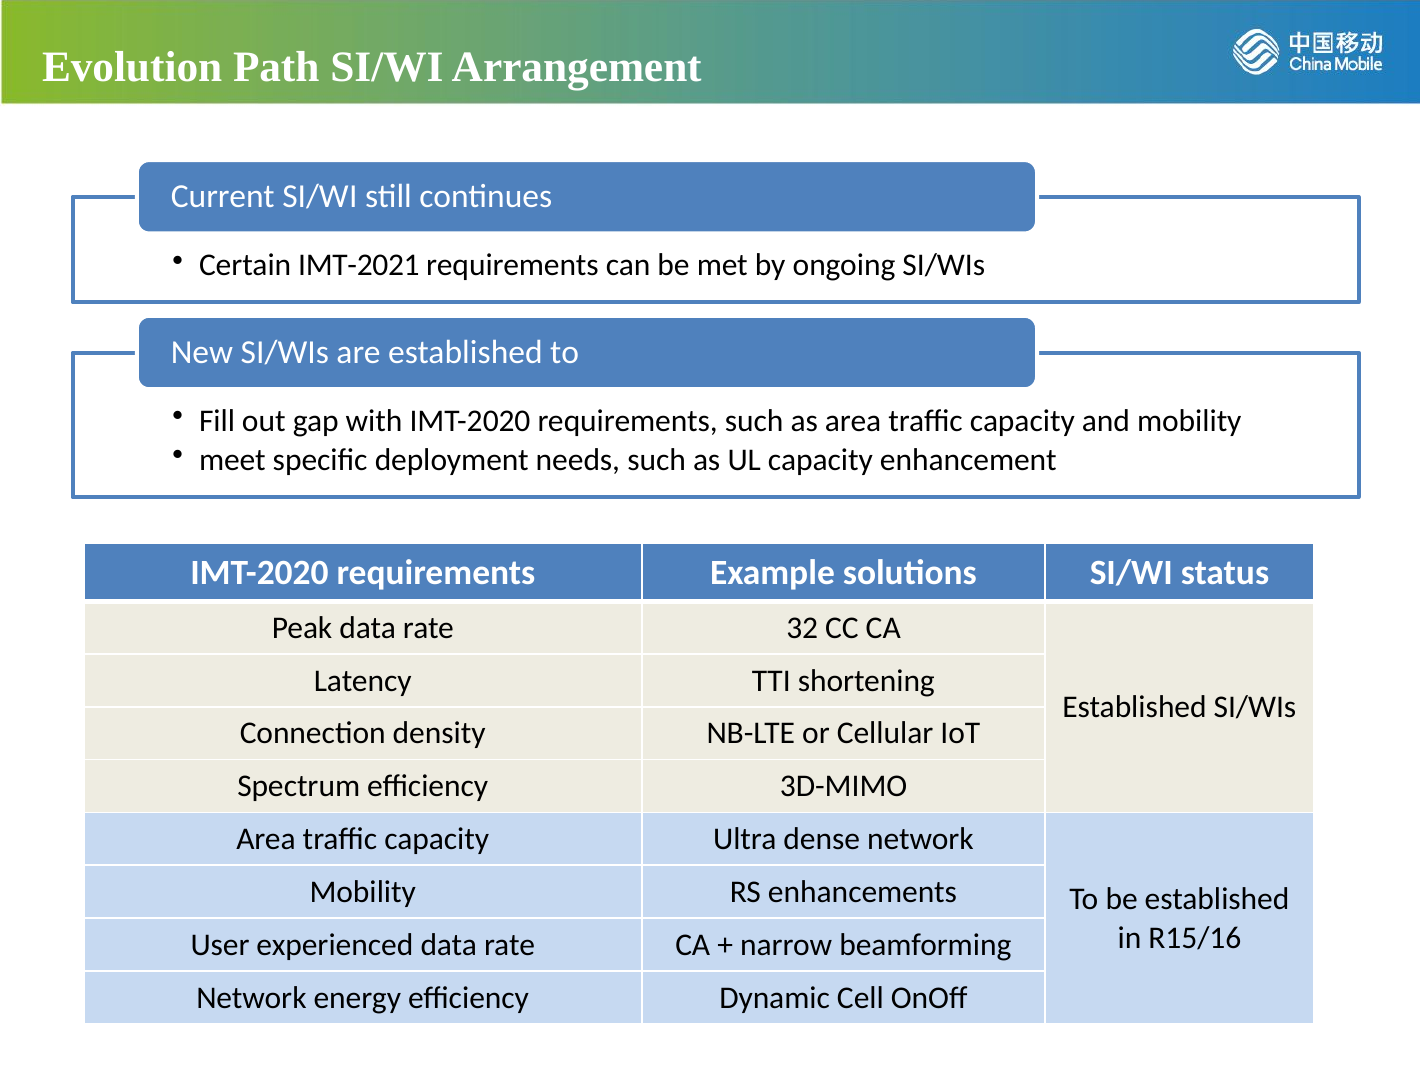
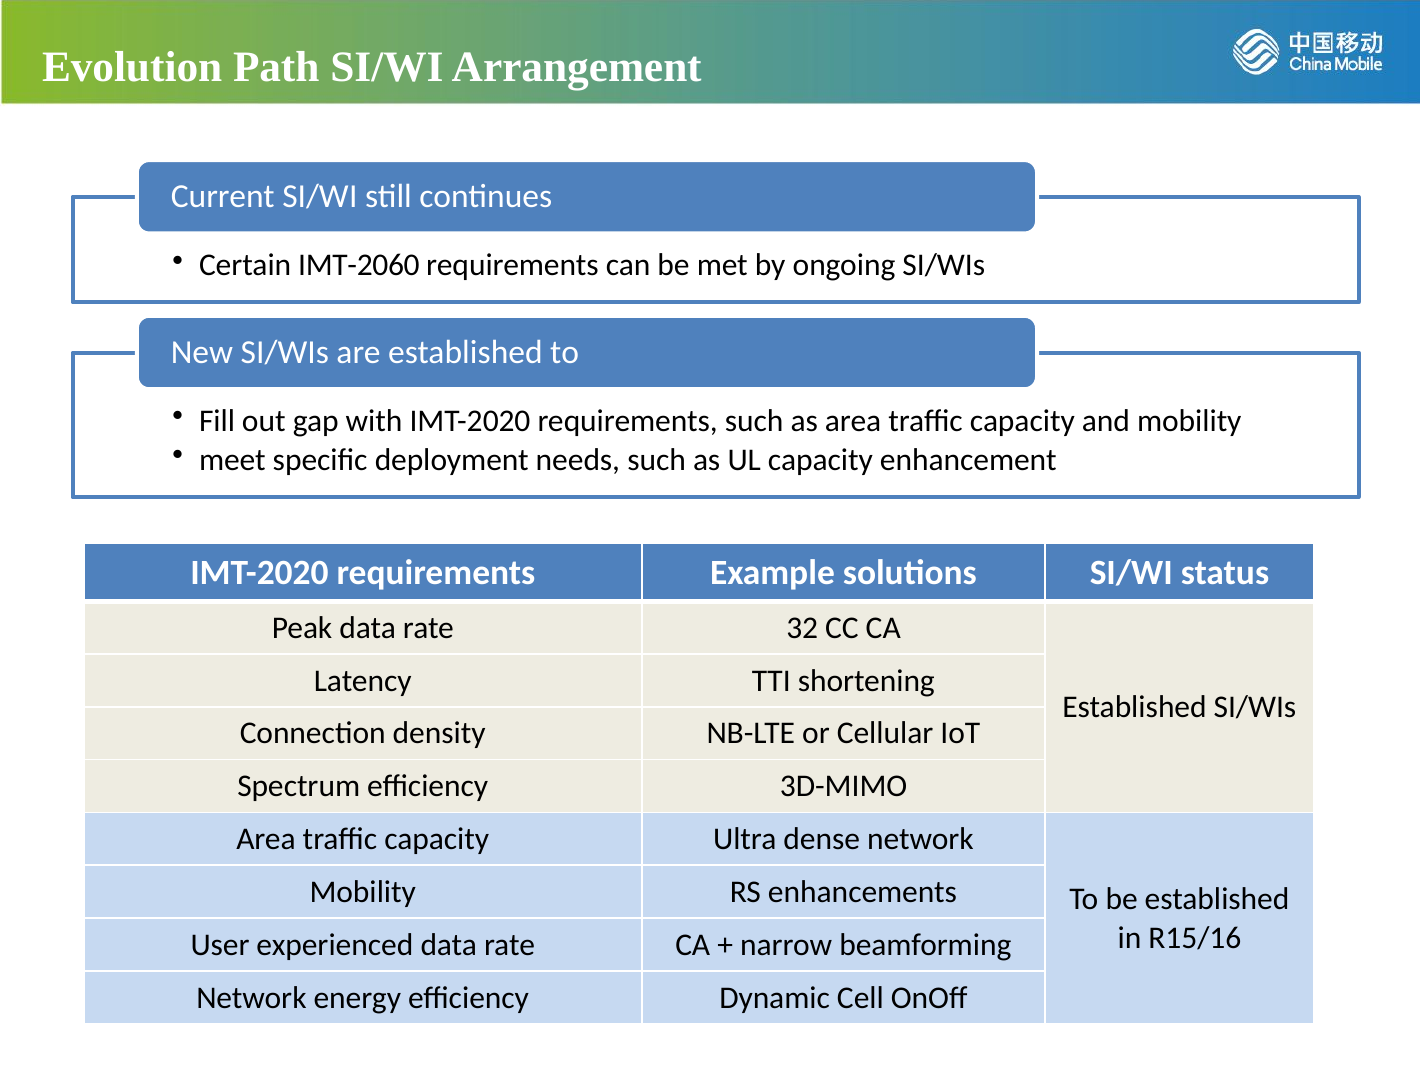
IMT-2021: IMT-2021 -> IMT-2060
